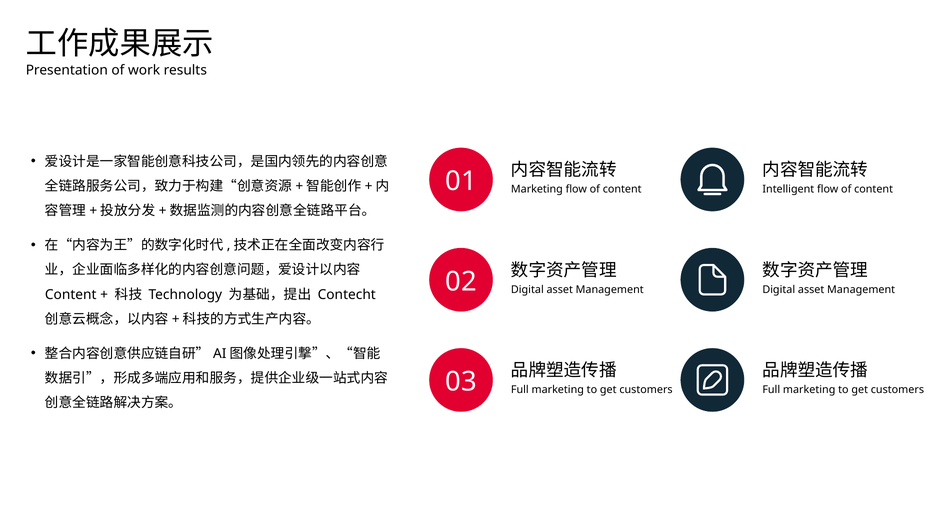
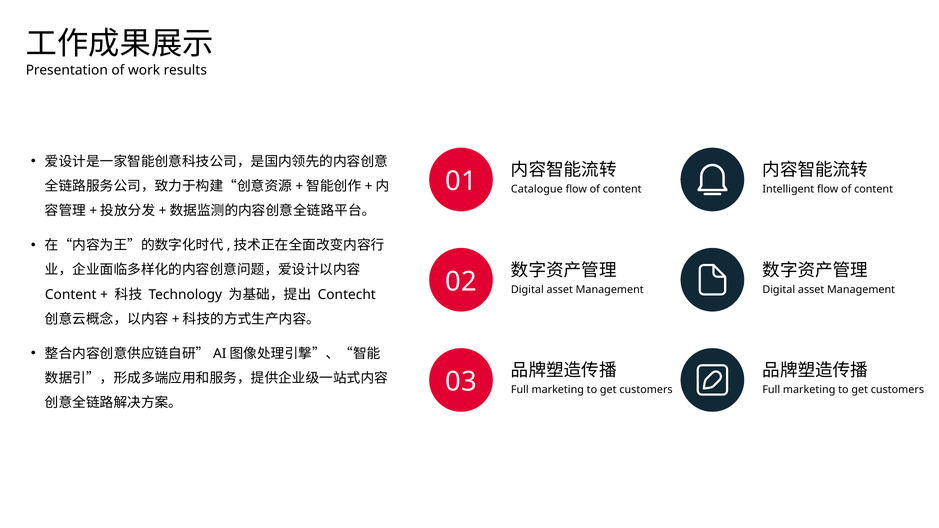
Marketing at (537, 189): Marketing -> Catalogue
